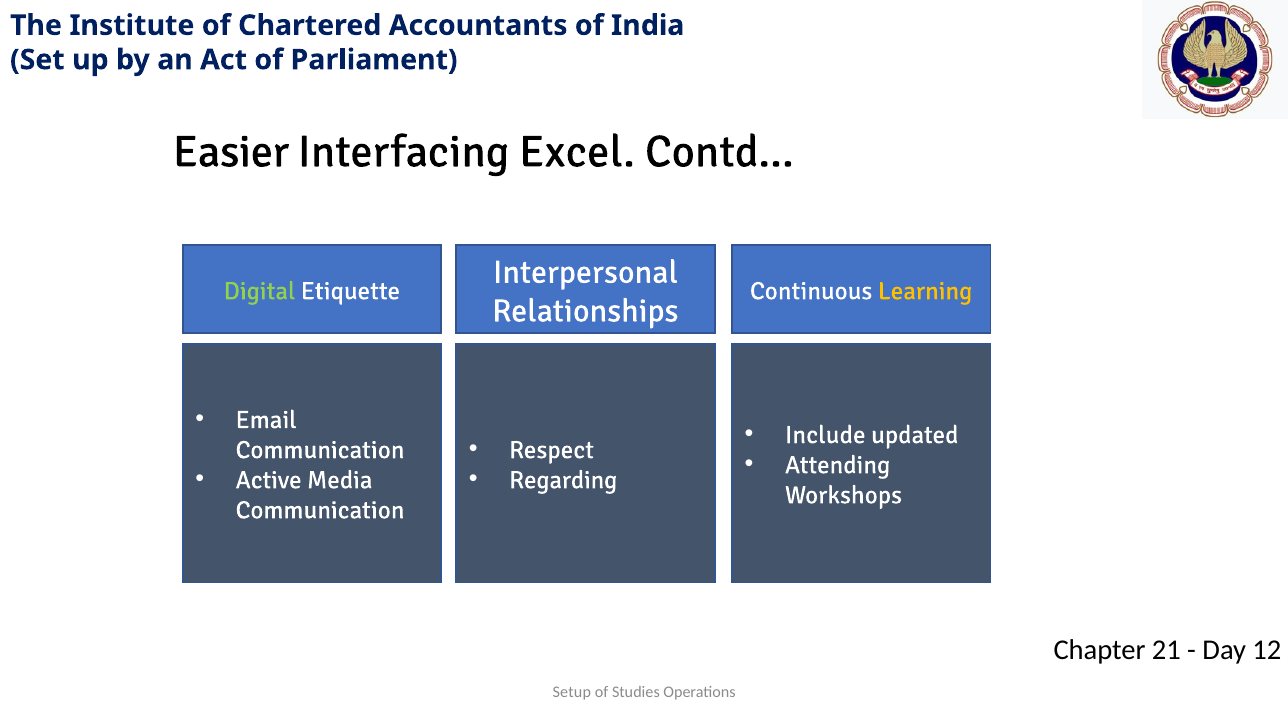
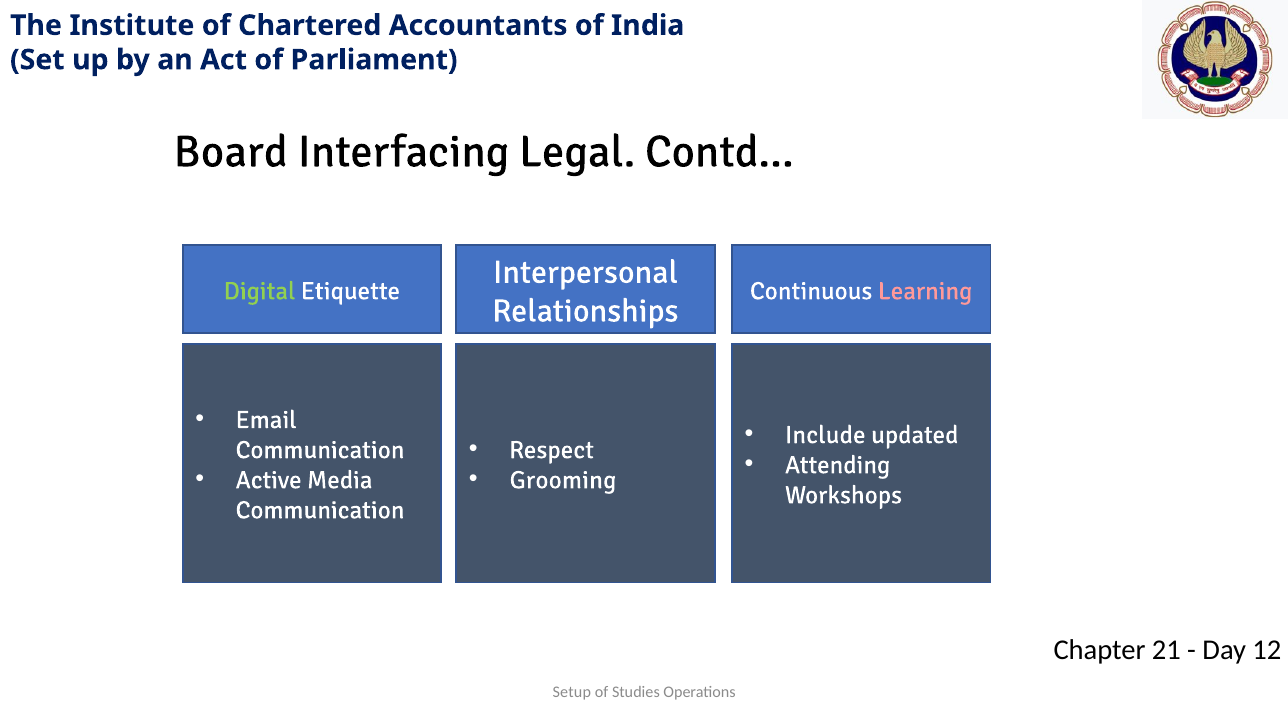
Easier: Easier -> Board
Excel: Excel -> Legal
Learning colour: yellow -> pink
Regarding: Regarding -> Grooming
